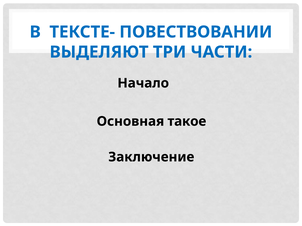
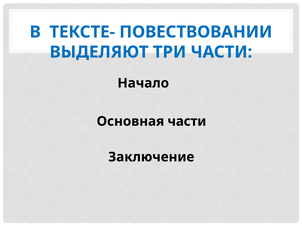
Основная такое: такое -> части
